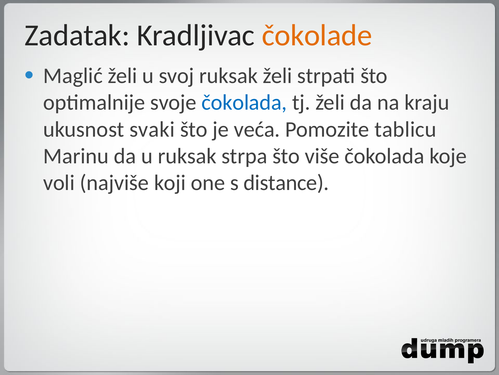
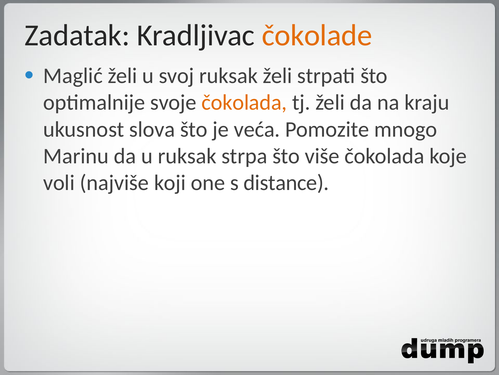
čokolada at (244, 102) colour: blue -> orange
svaki: svaki -> slova
tablicu: tablicu -> mnogo
